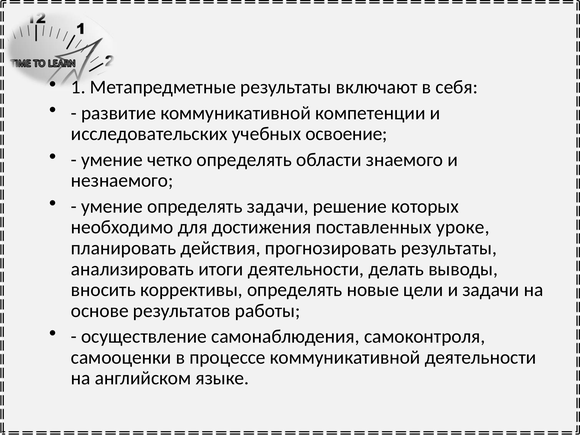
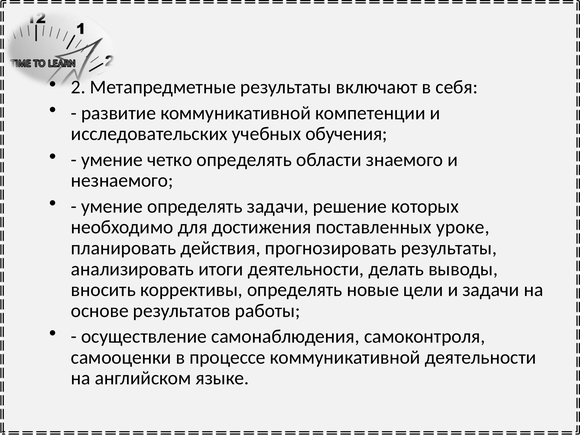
1: 1 -> 2
освоение: освоение -> обучения
